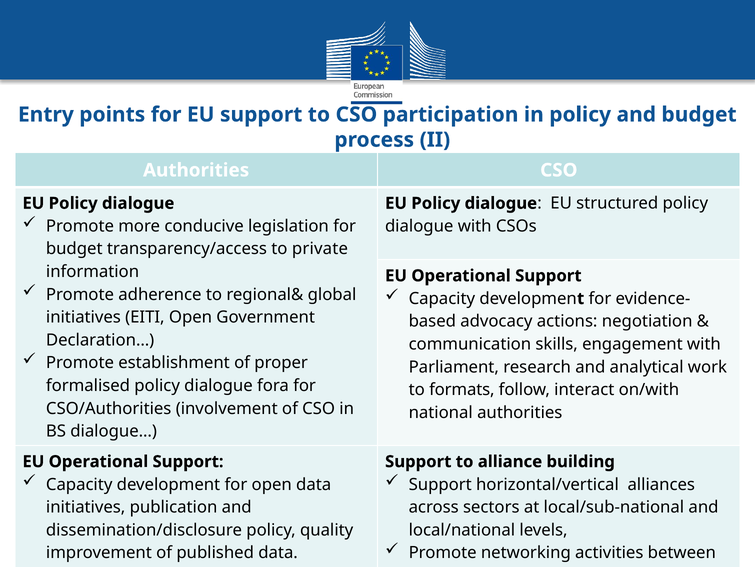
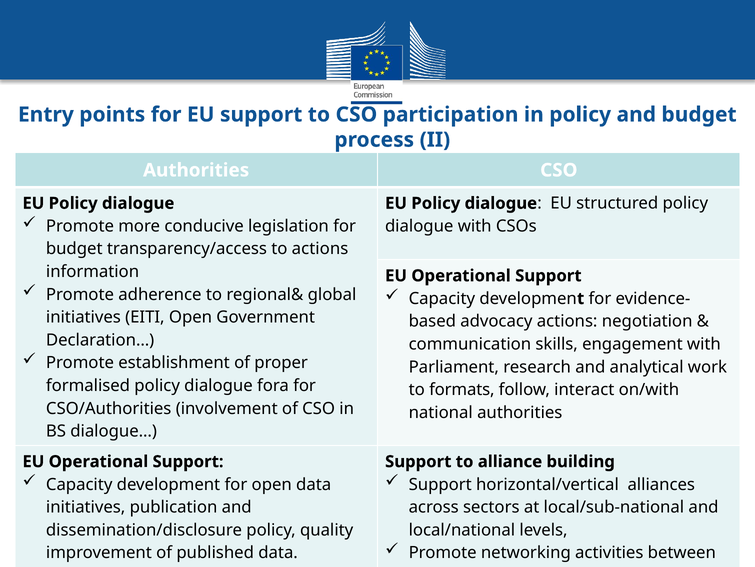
to private: private -> actions
